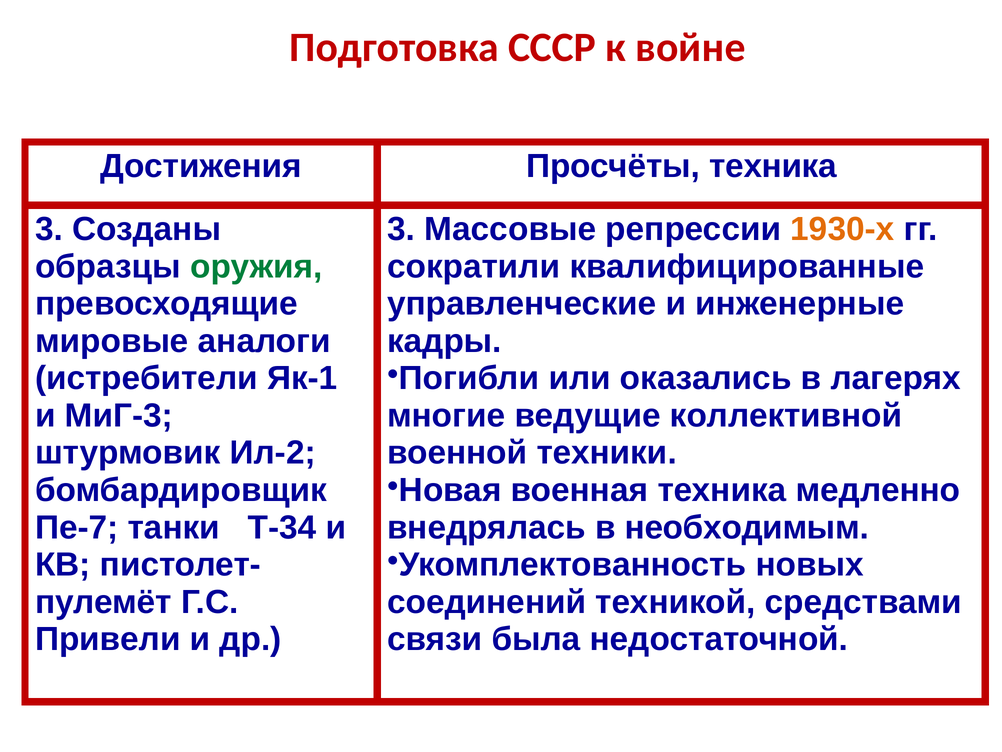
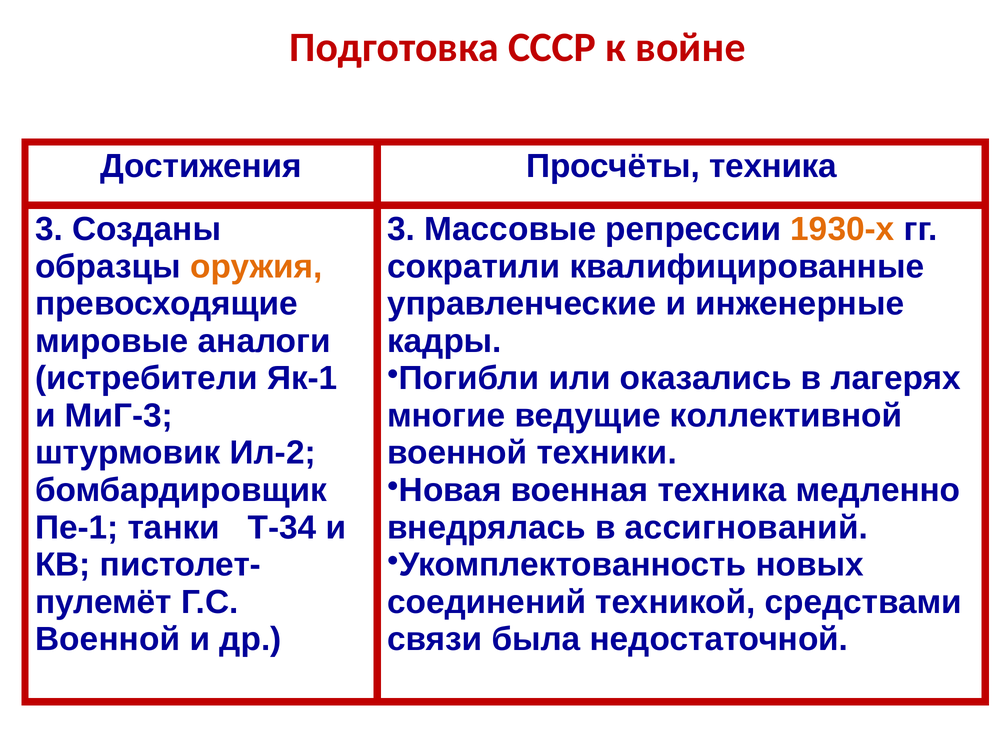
оружия colour: green -> orange
Пе-7: Пе-7 -> Пе-1
необходимым: необходимым -> ассигнований
Привели at (108, 639): Привели -> Военной
